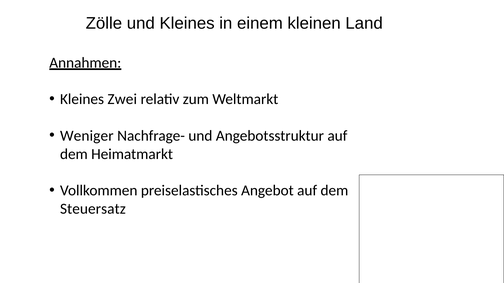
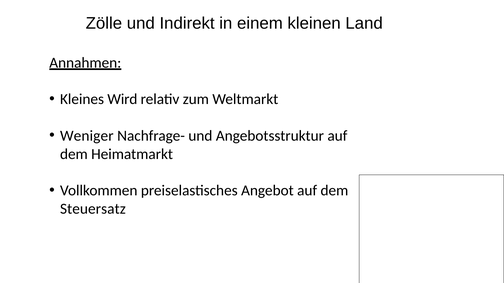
und Kleines: Kleines -> Indirekt
Zwei: Zwei -> Wird
